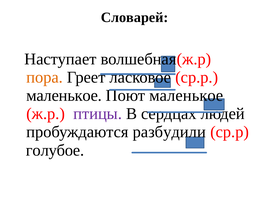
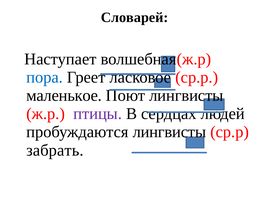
пора colour: orange -> blue
маленькое at (186, 95): маленькое -> лингвисты
пробуждаются разбудили: разбудили -> лингвисты
голубое: голубое -> забрать
